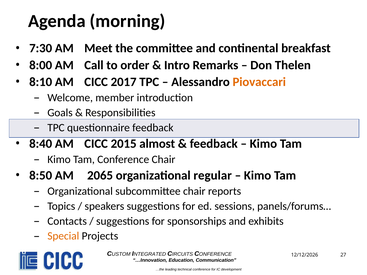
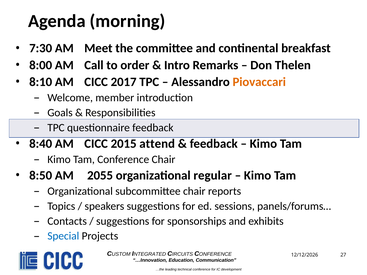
almost: almost -> attend
2065: 2065 -> 2055
Special colour: orange -> blue
